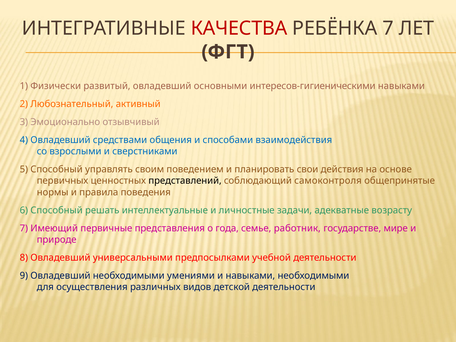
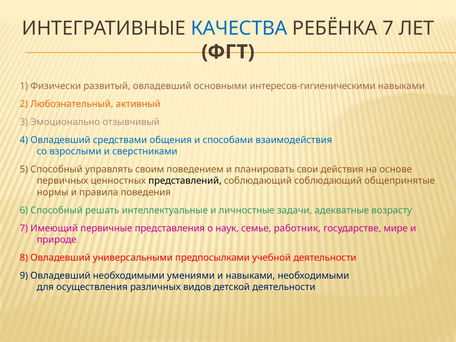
КАЧЕСТВА colour: red -> blue
соблюдающий самоконтроля: самоконтроля -> соблюдающий
года: года -> наук
